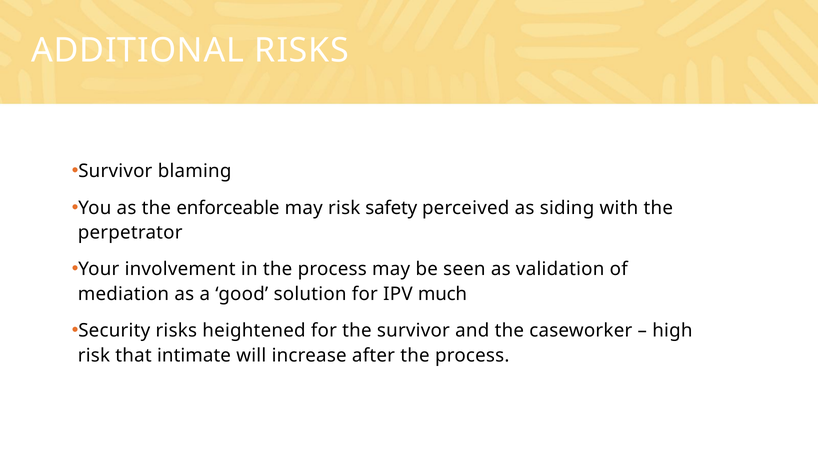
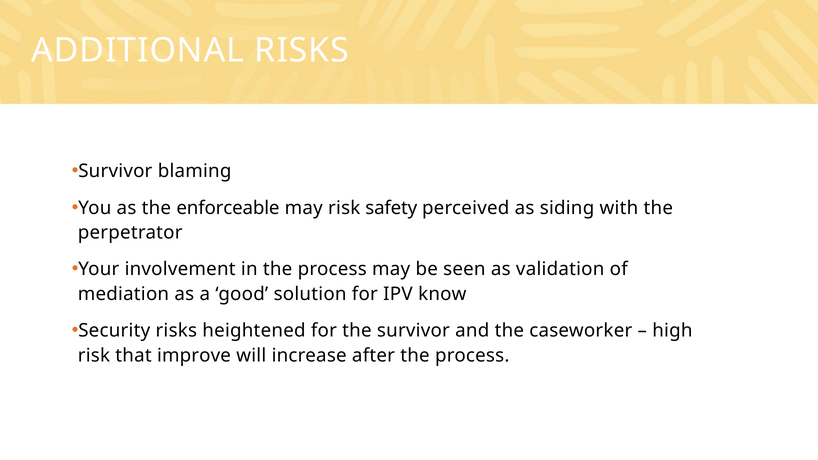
much: much -> know
intimate: intimate -> improve
